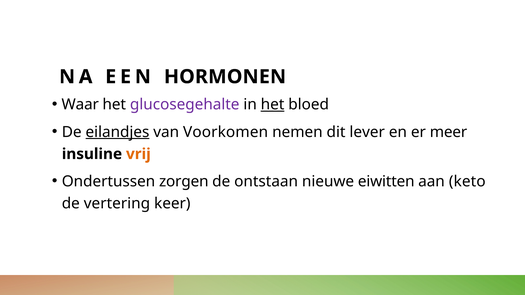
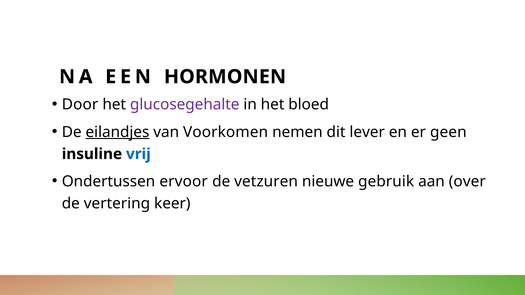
Waar: Waar -> Door
het at (273, 105) underline: present -> none
meer: meer -> geen
vrij colour: orange -> blue
zorgen: zorgen -> ervoor
ontstaan: ontstaan -> vetzuren
eiwitten: eiwitten -> gebruik
keto: keto -> over
